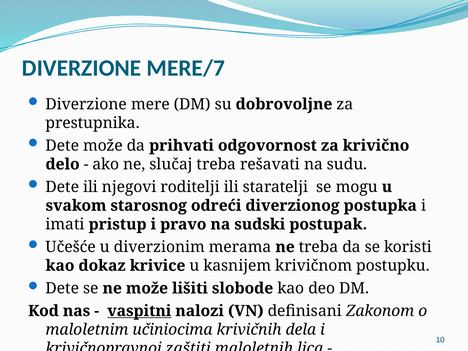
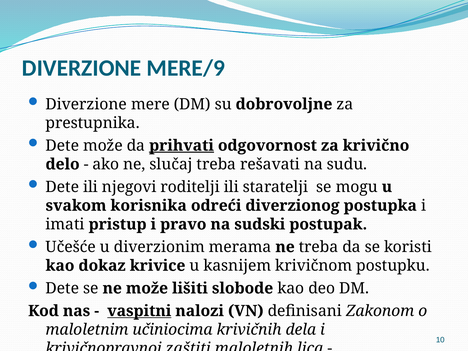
MERE/7: MERE/7 -> MERE/9
prihvati underline: none -> present
starosnog: starosnog -> korisnika
